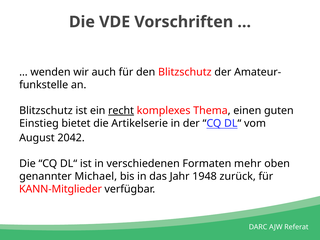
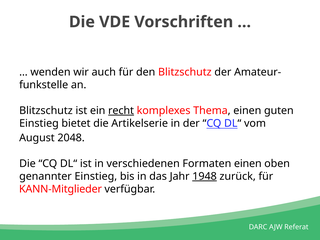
2042: 2042 -> 2048
Formaten mehr: mehr -> einen
genannter Michael: Michael -> Einstieg
1948 underline: none -> present
